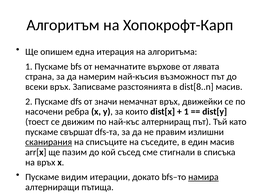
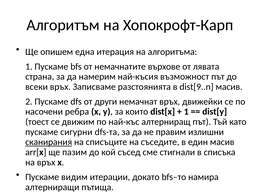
dist[8..n: dist[8..n -> dist[9..n
значи: значи -> други
свършат: свършат -> сигурни
намира underline: present -> none
